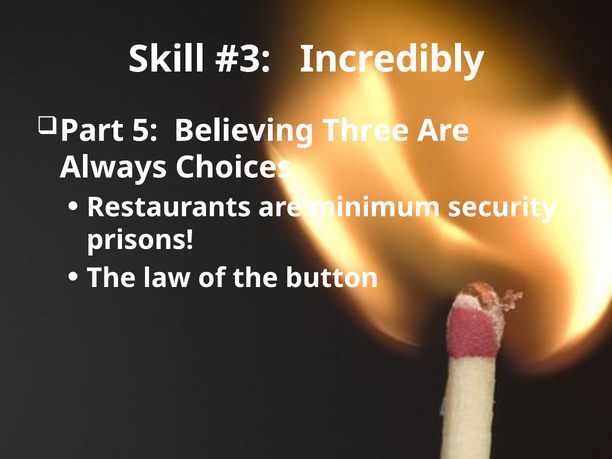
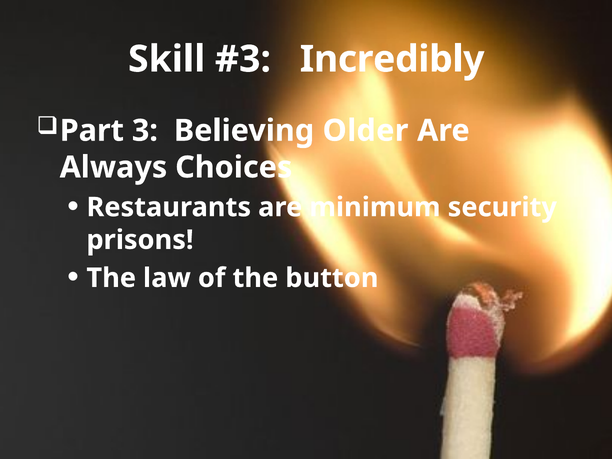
5: 5 -> 3
Three: Three -> Older
